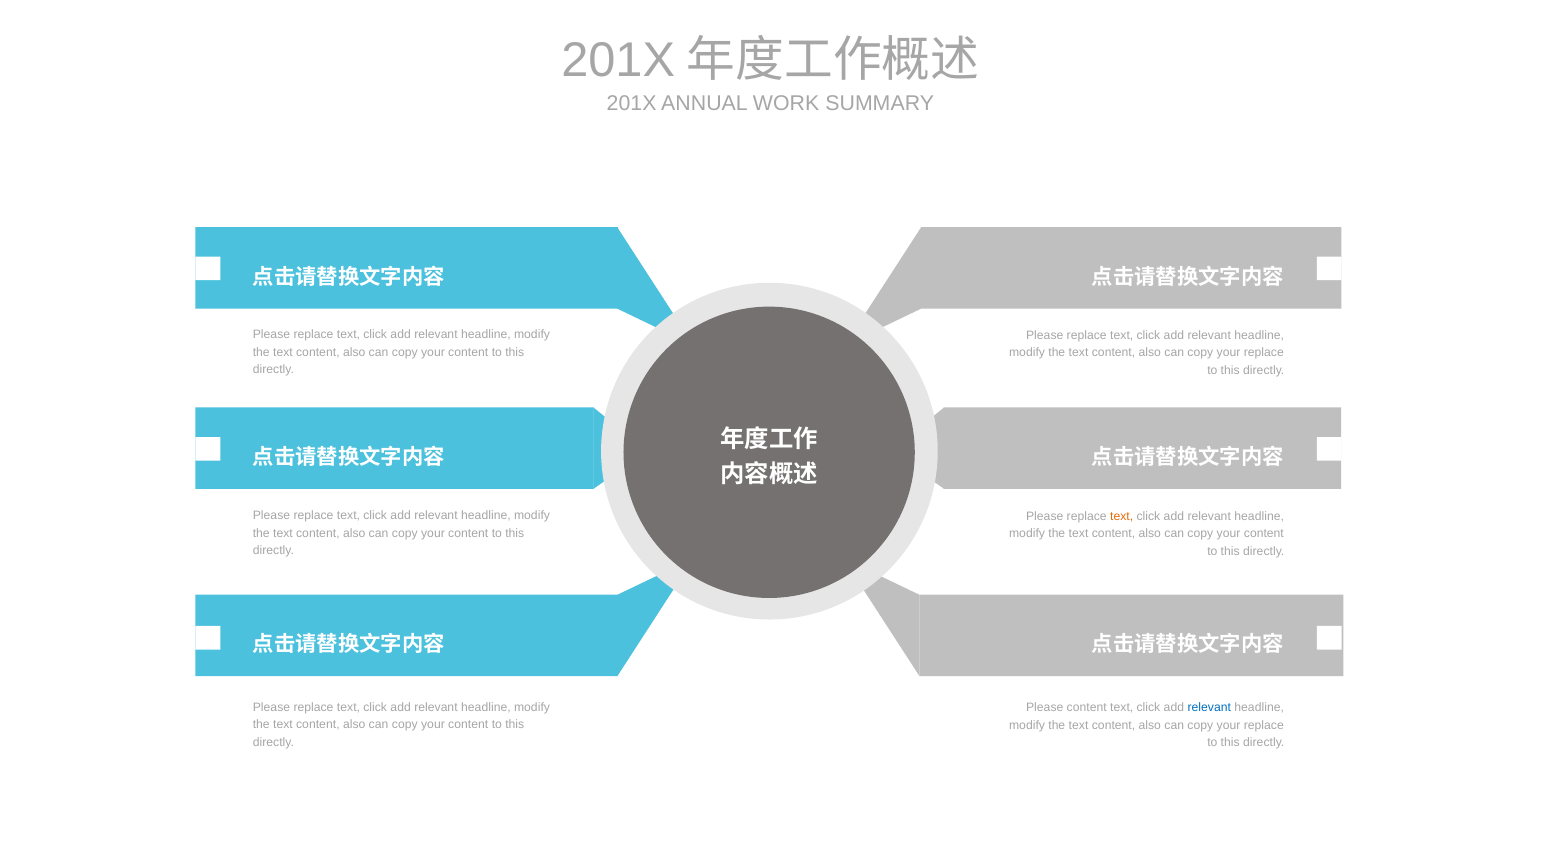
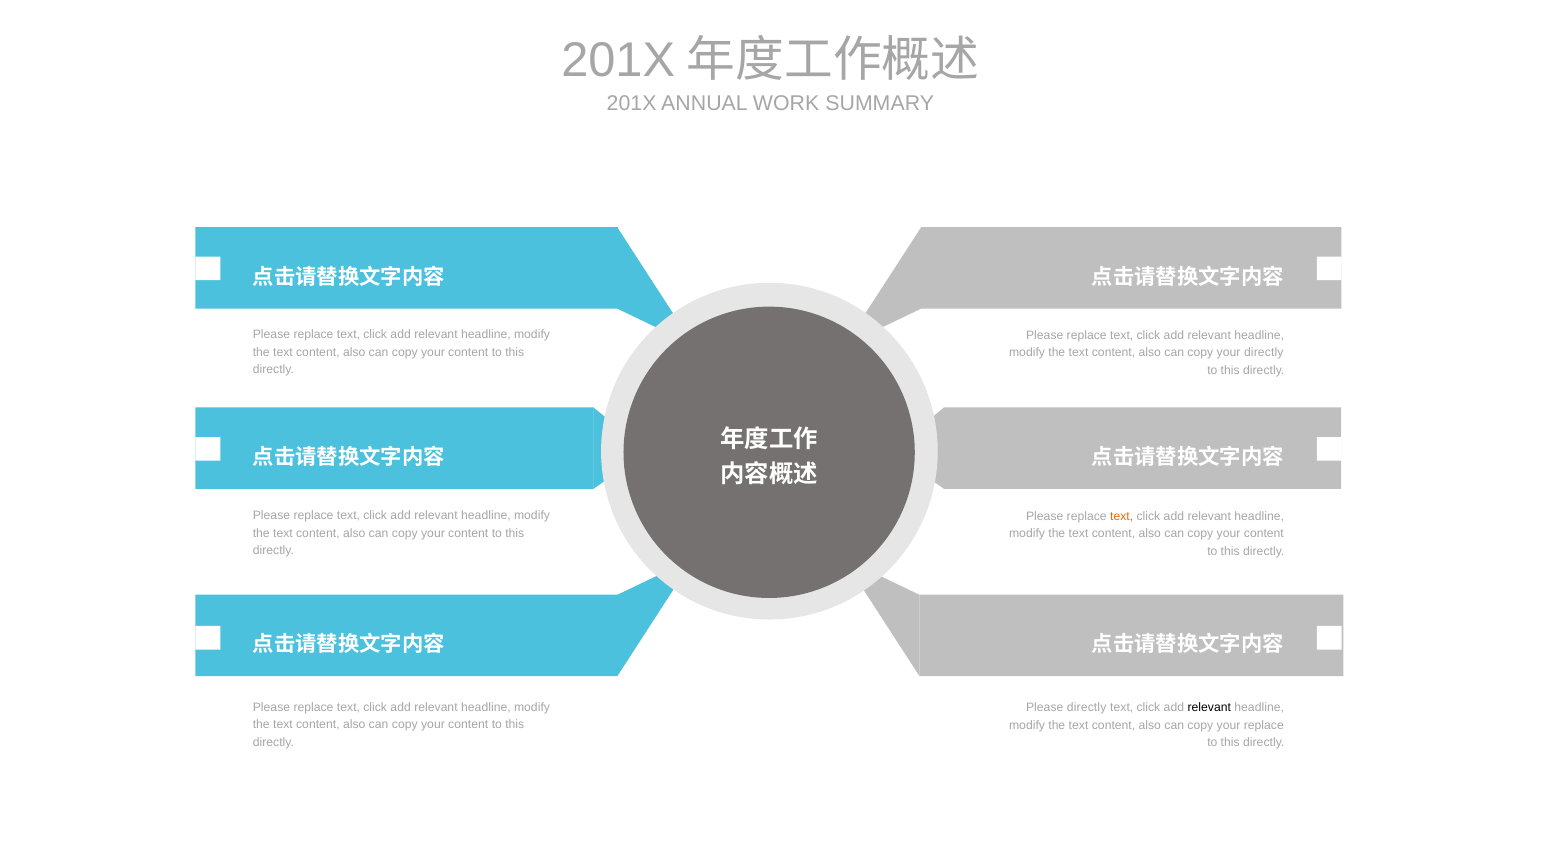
replace at (1264, 353): replace -> directly
Please content: content -> directly
relevant at (1209, 708) colour: blue -> black
